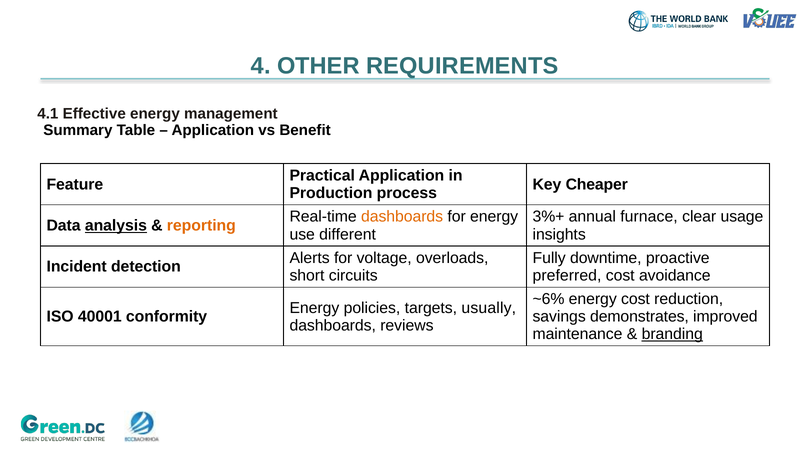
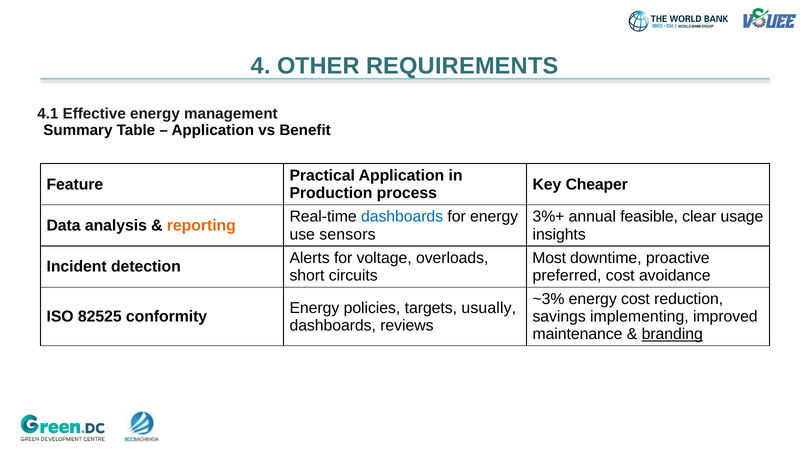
dashboards at (402, 217) colour: orange -> blue
furnace: furnace -> feasible
analysis underline: present -> none
different: different -> sensors
Fully: Fully -> Most
~6%: ~6% -> ~3%
40001: 40001 -> 82525
demonstrates: demonstrates -> implementing
